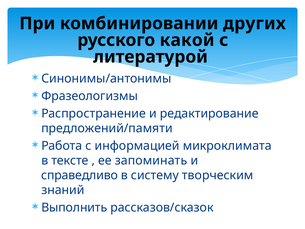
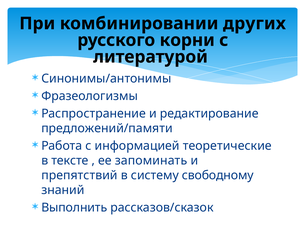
какой: какой -> корни
микроклимата: микроклимата -> теоретические
справедливо: справедливо -> препятствий
творческим: творческим -> свободному
